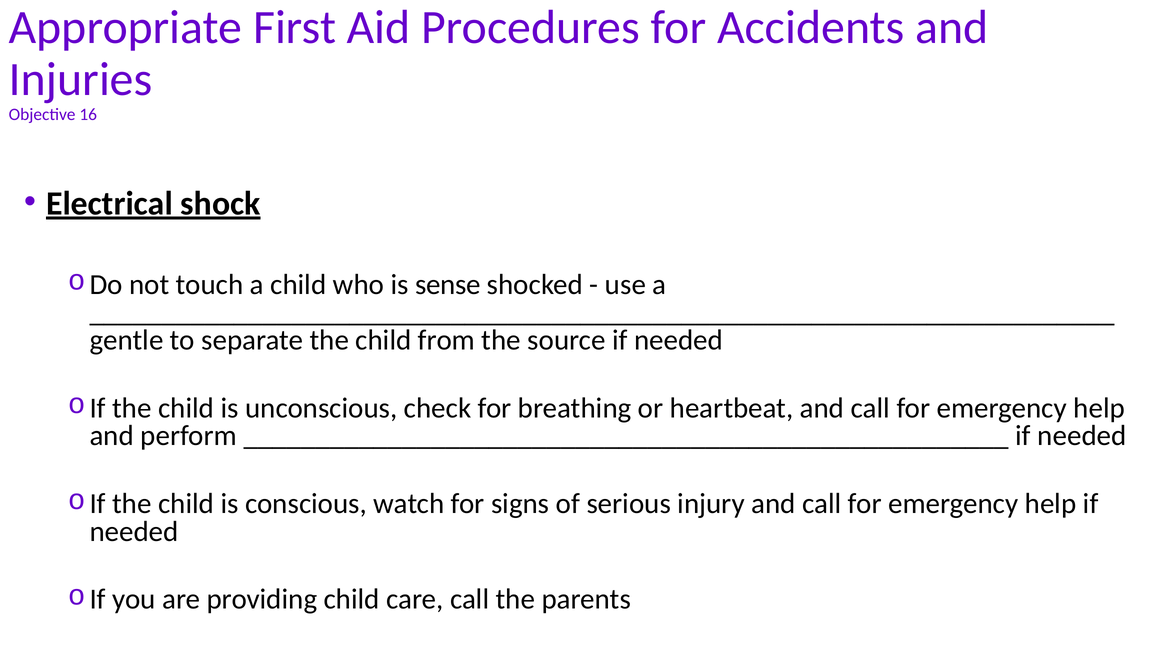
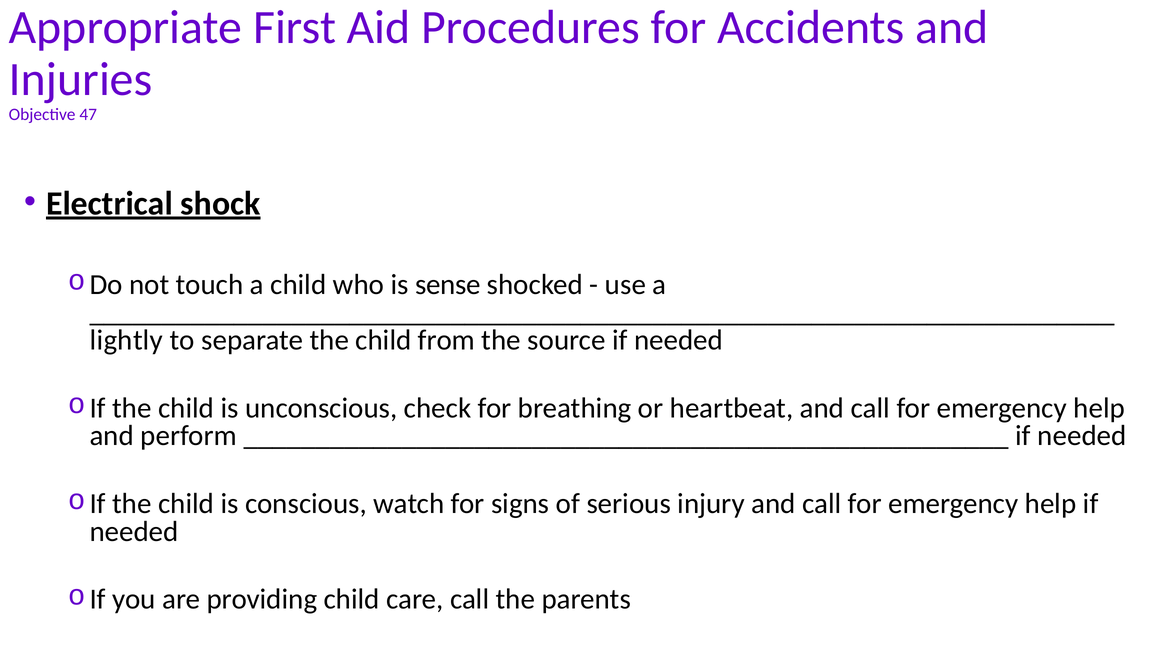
16: 16 -> 47
gentle: gentle -> lightly
